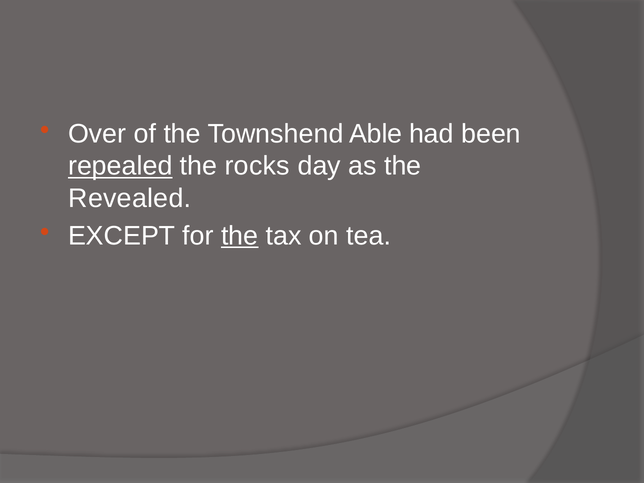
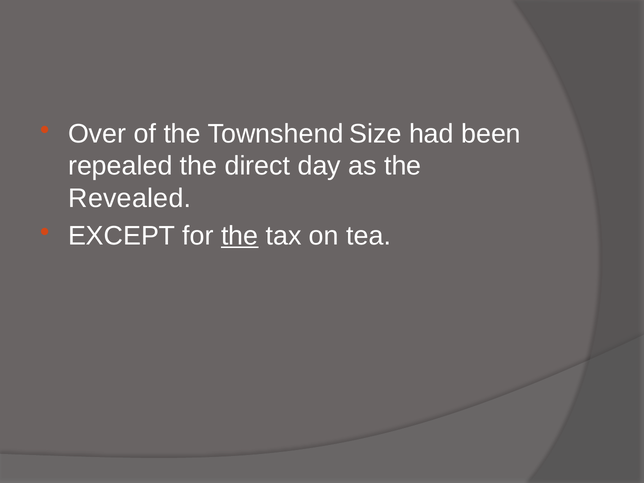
Able: Able -> Size
repealed underline: present -> none
rocks: rocks -> direct
